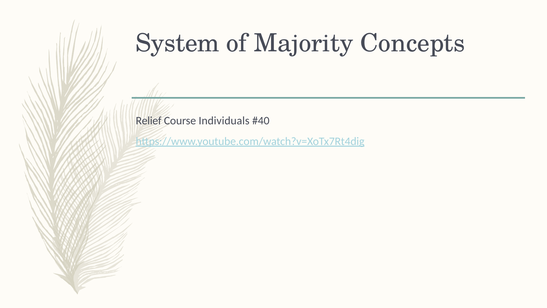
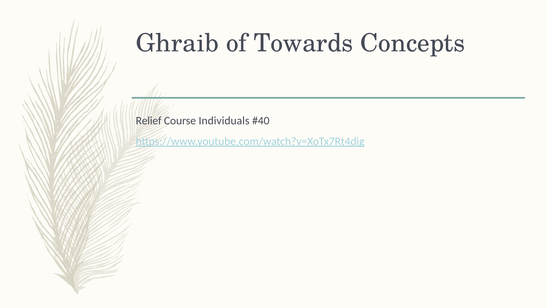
System: System -> Ghraib
Majority: Majority -> Towards
